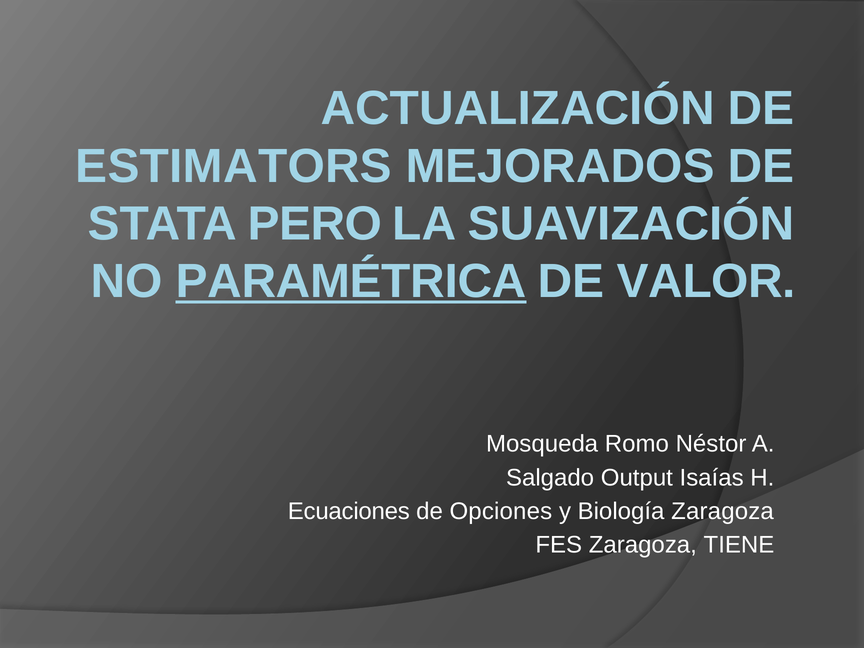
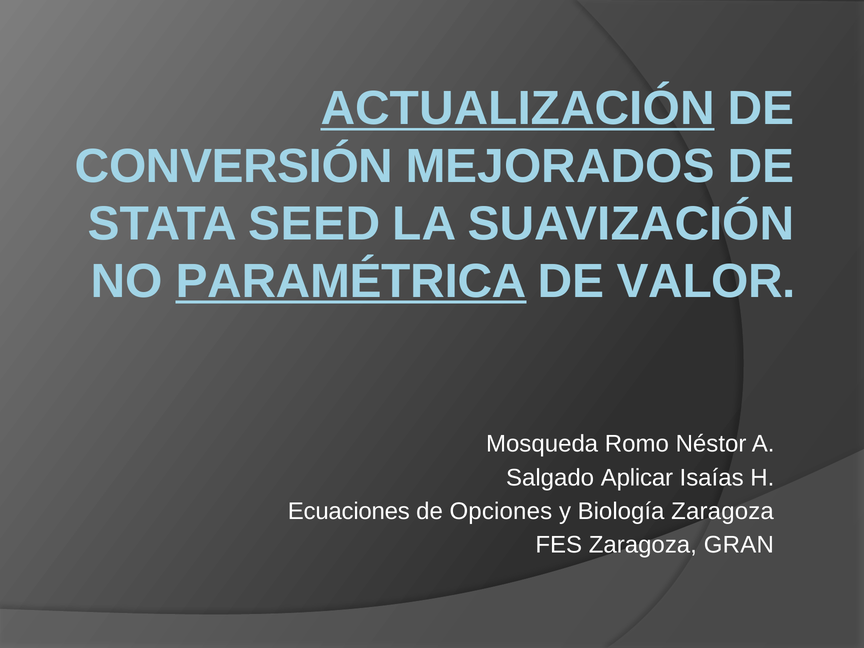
ACTUALIZACIÓN underline: none -> present
ESTIMATORS: ESTIMATORS -> CONVERSIÓN
PERO: PERO -> SEED
Output: Output -> Aplicar
TIENE: TIENE -> GRAN
